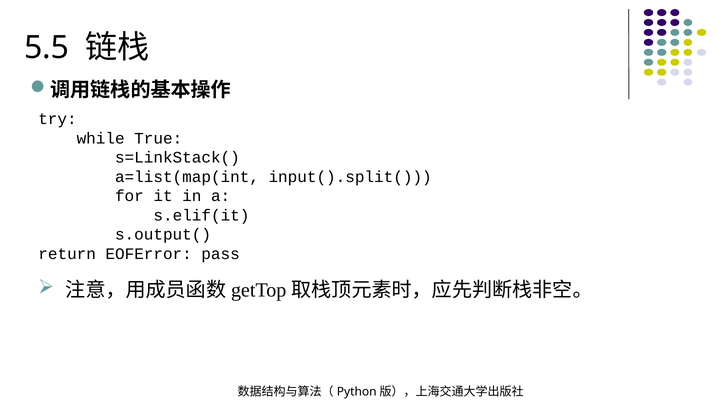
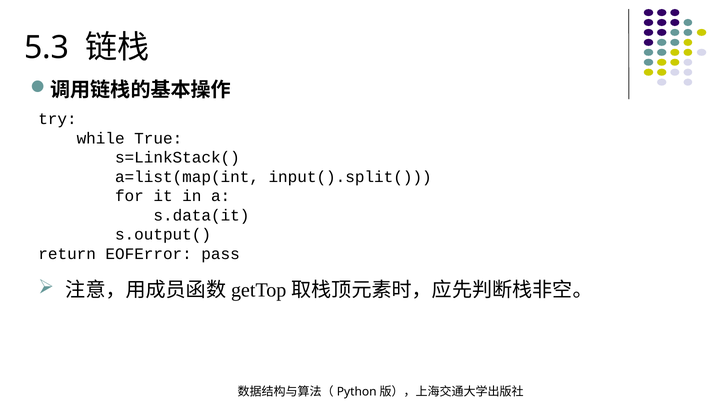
5.5: 5.5 -> 5.3
s.elif(it: s.elif(it -> s.data(it
